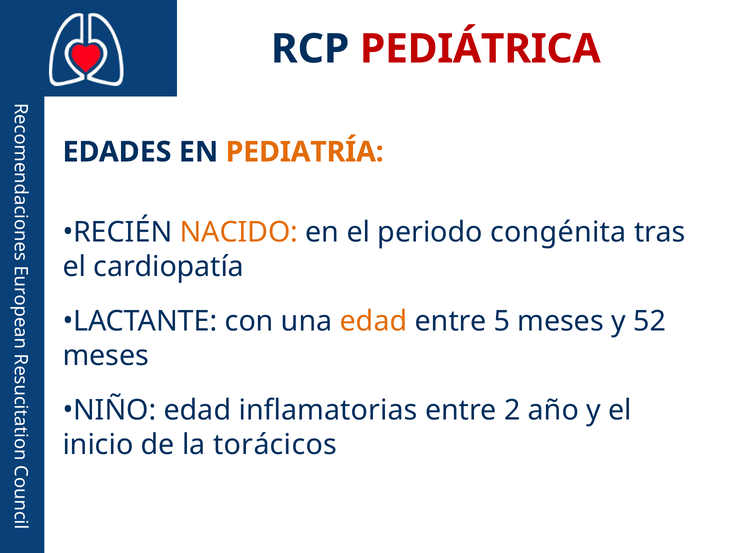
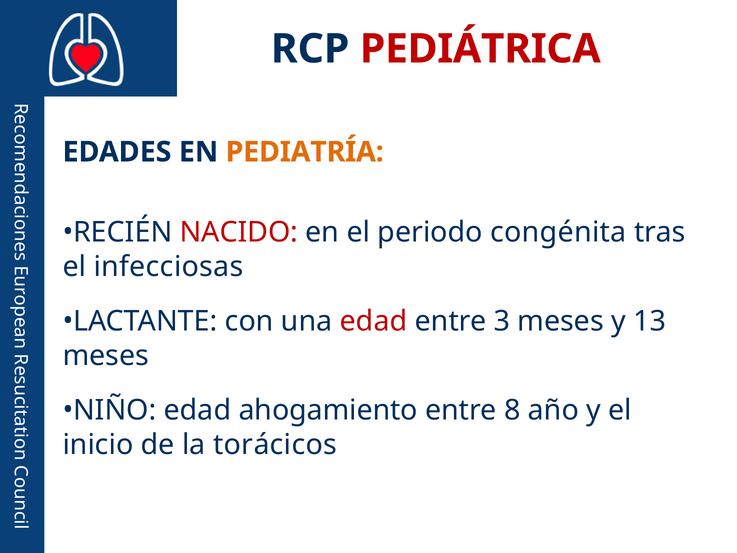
NACIDO colour: orange -> red
cardiopatía: cardiopatía -> infecciosas
edad at (374, 321) colour: orange -> red
5: 5 -> 3
52: 52 -> 13
inflamatorias: inflamatorias -> ahogamiento
2: 2 -> 8
